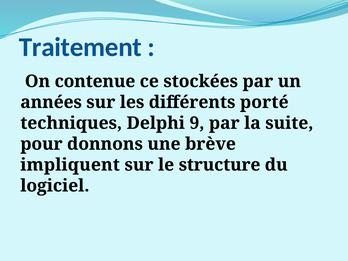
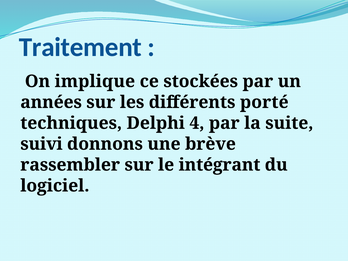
contenue: contenue -> implique
9: 9 -> 4
pour: pour -> suivi
impliquent: impliquent -> rassembler
structure: structure -> intégrant
